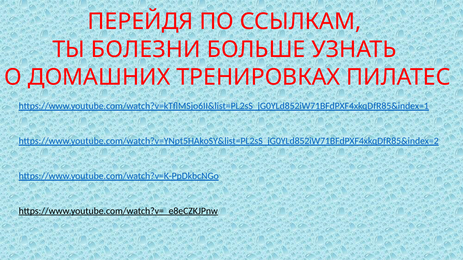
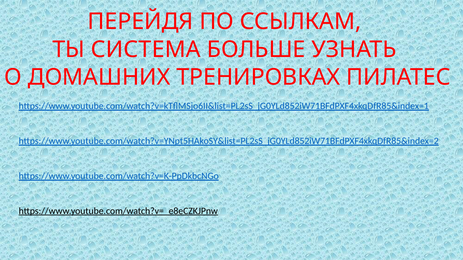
БОЛЕЗНИ: БОЛЕЗНИ -> СИСТЕМА
